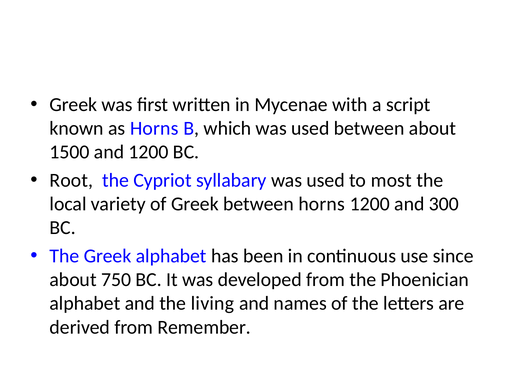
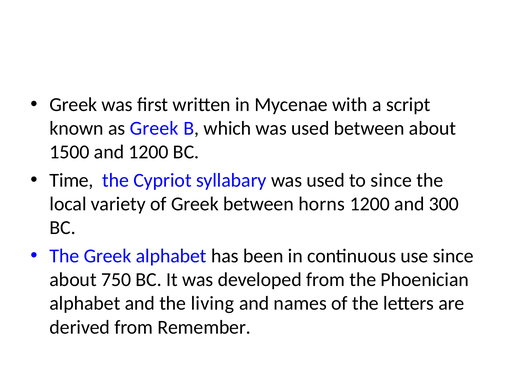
as Horns: Horns -> Greek
Root: Root -> Time
to most: most -> since
